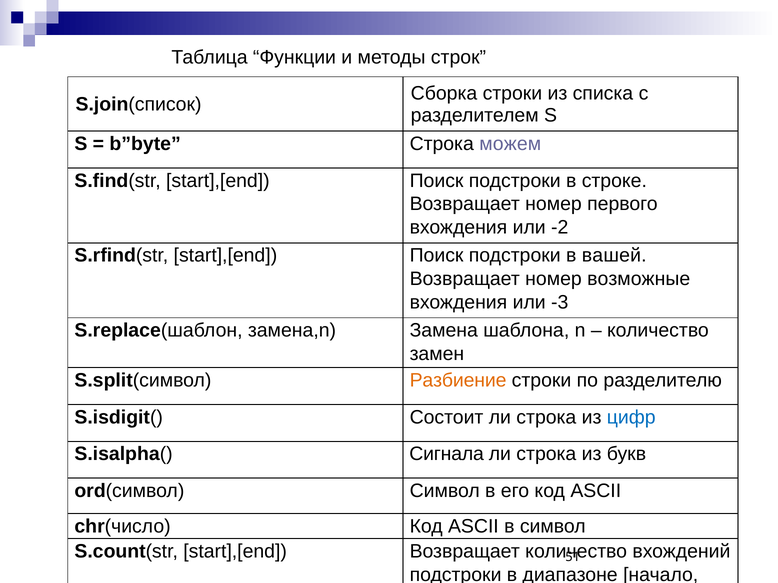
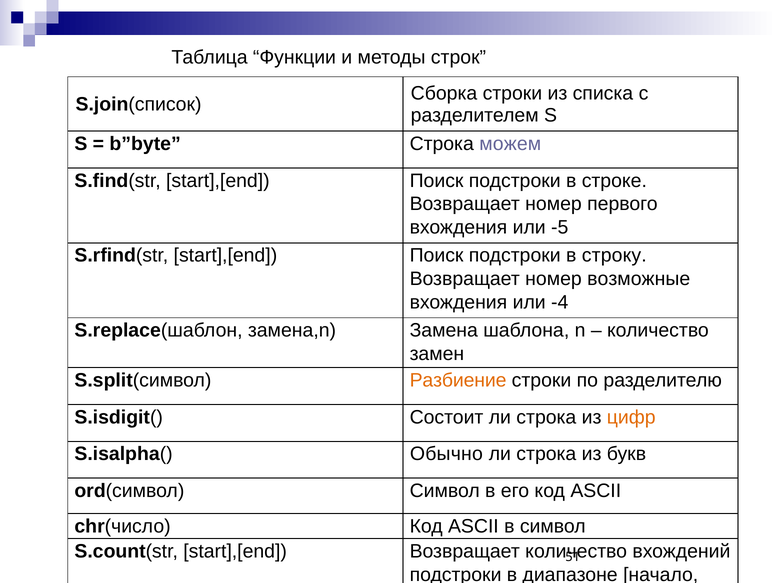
-2: -2 -> -5
вашей: вашей -> строку
-3: -3 -> -4
цифр colour: blue -> orange
Сигнала: Сигнала -> Обычно
